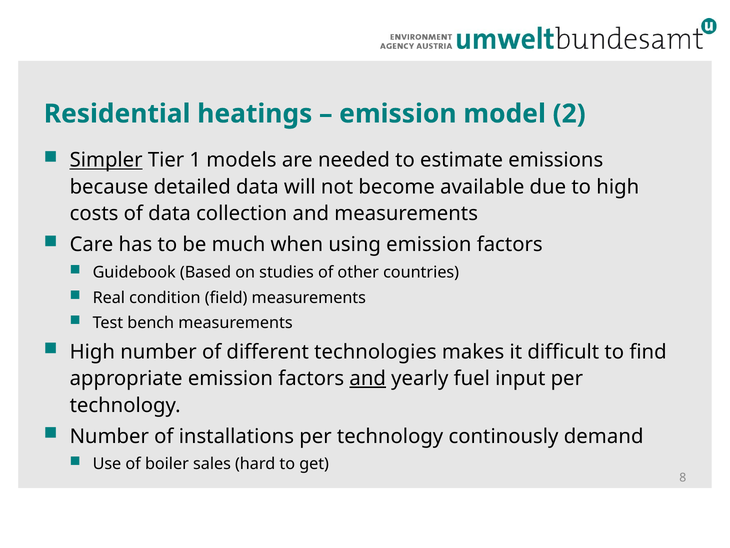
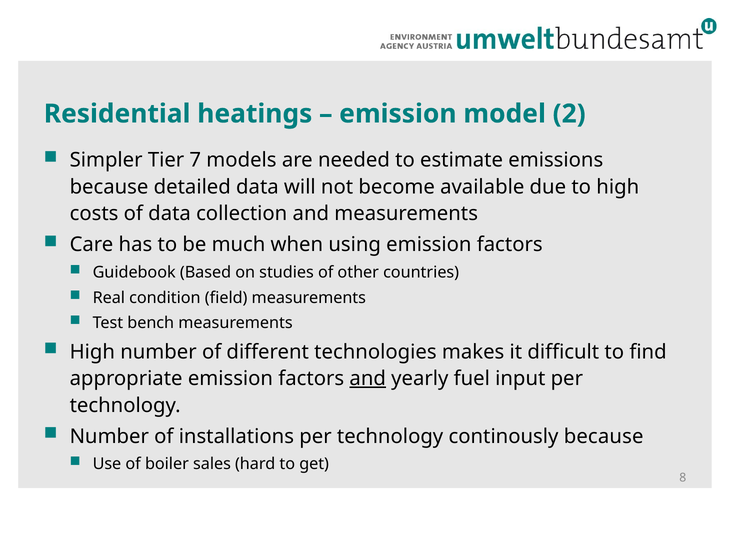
Simpler underline: present -> none
1: 1 -> 7
continously demand: demand -> because
